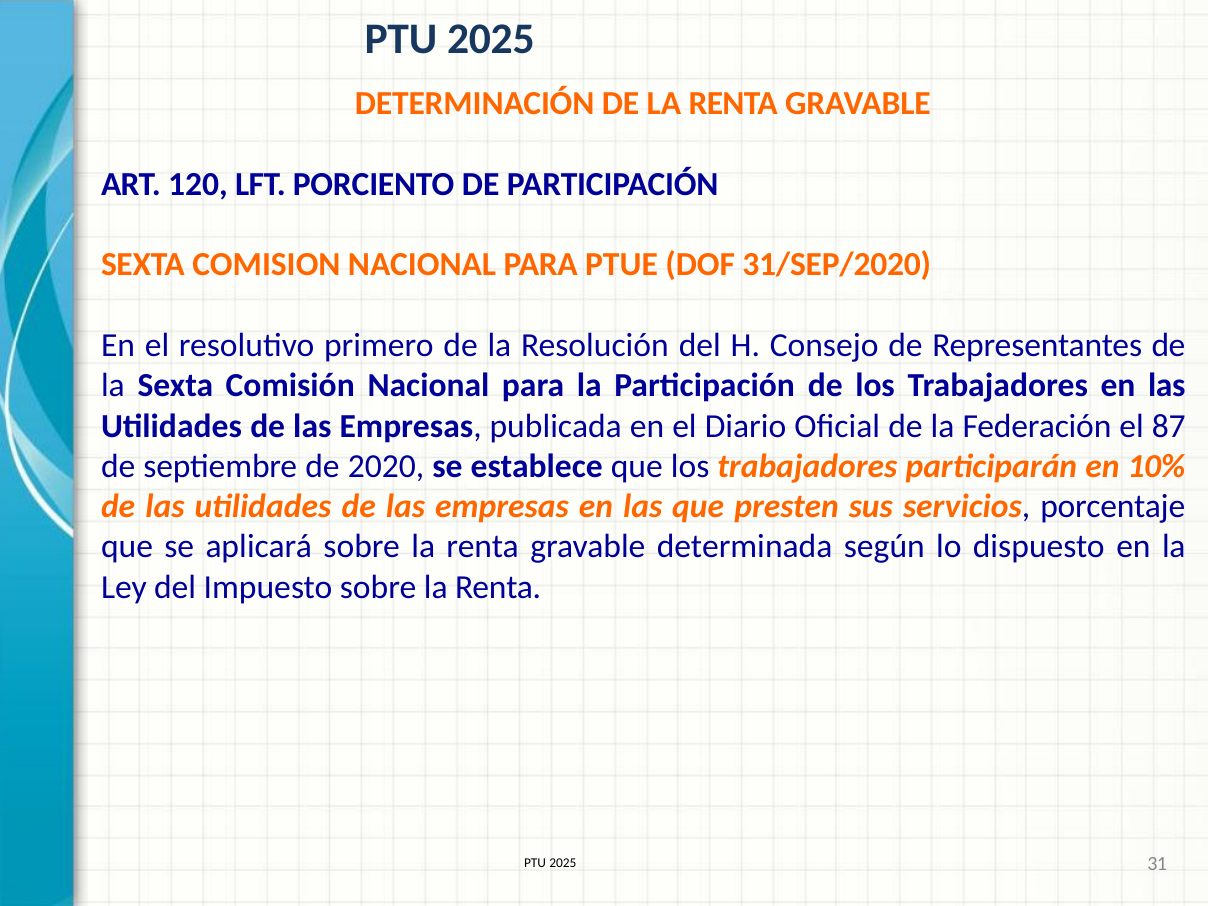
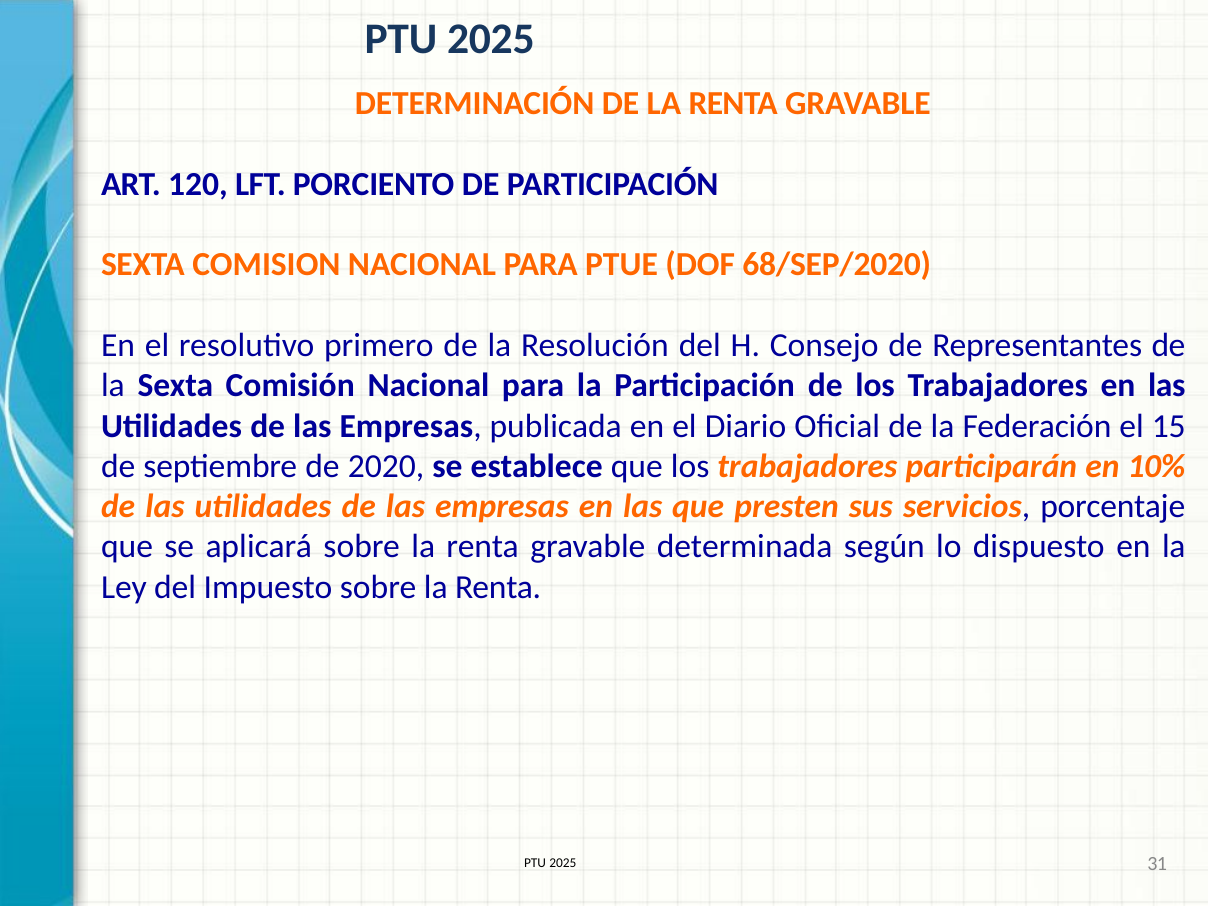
31/SEP/2020: 31/SEP/2020 -> 68/SEP/2020
87: 87 -> 15
